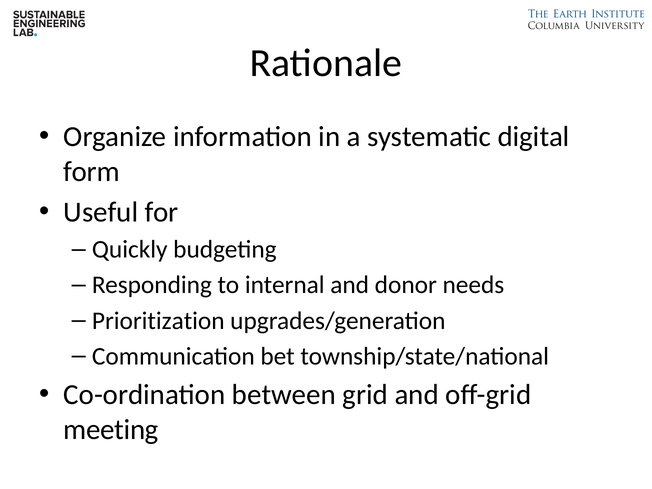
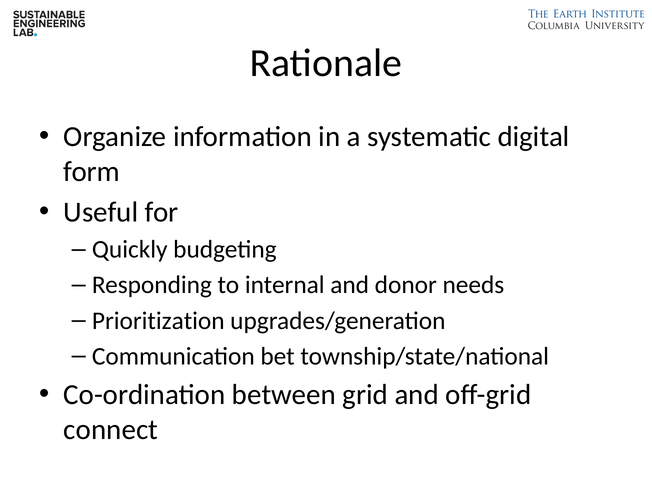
meeting: meeting -> connect
